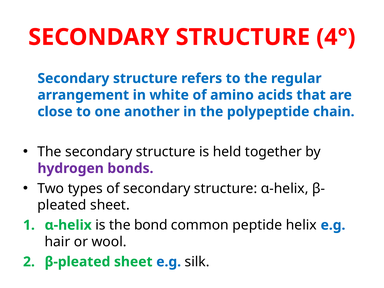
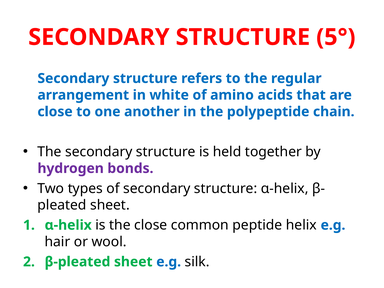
4°: 4° -> 5°
the bond: bond -> close
